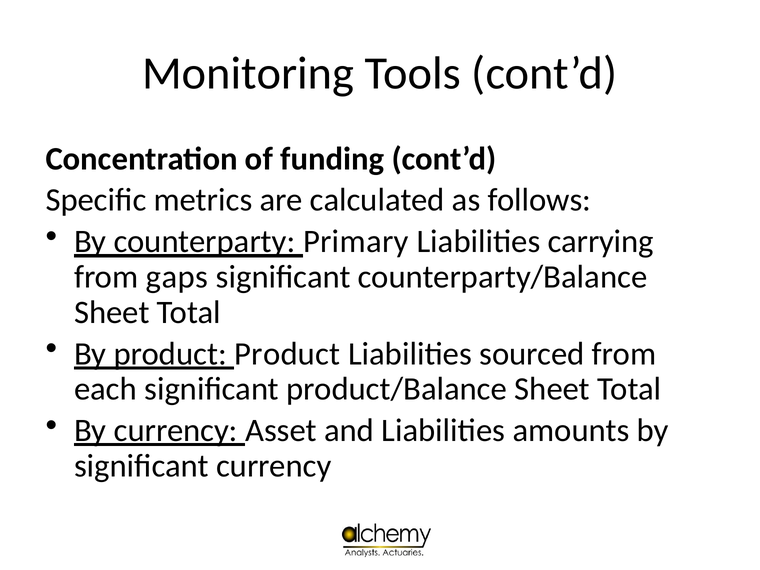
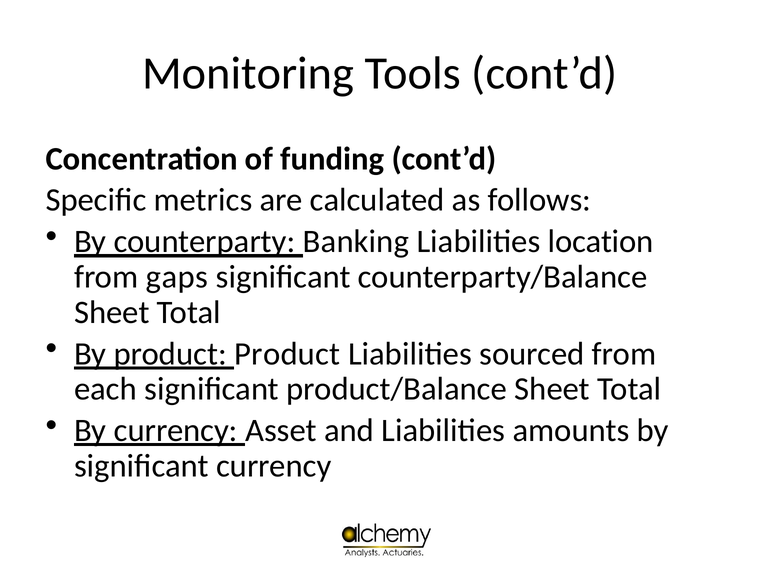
Primary: Primary -> Banking
carrying: carrying -> location
